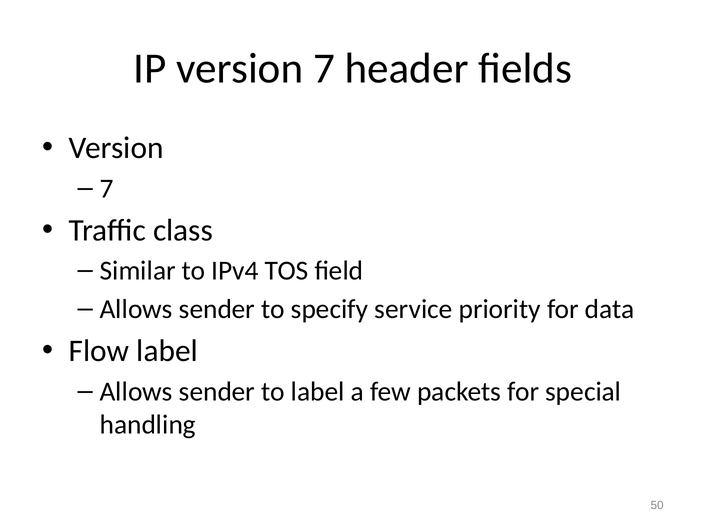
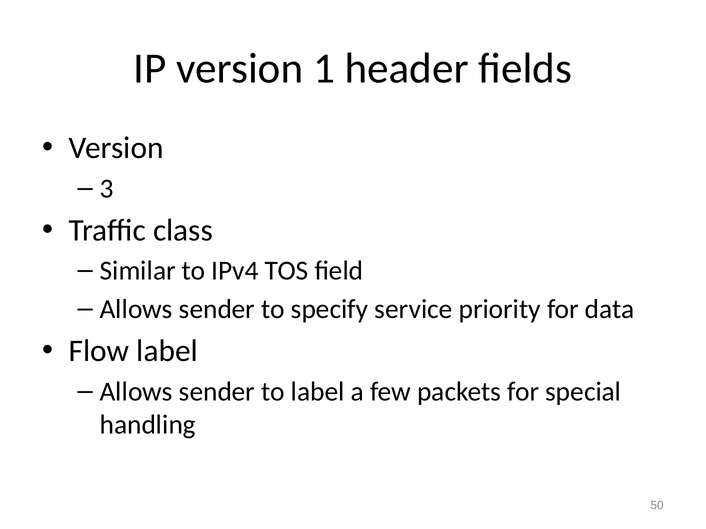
version 7: 7 -> 1
7 at (107, 189): 7 -> 3
